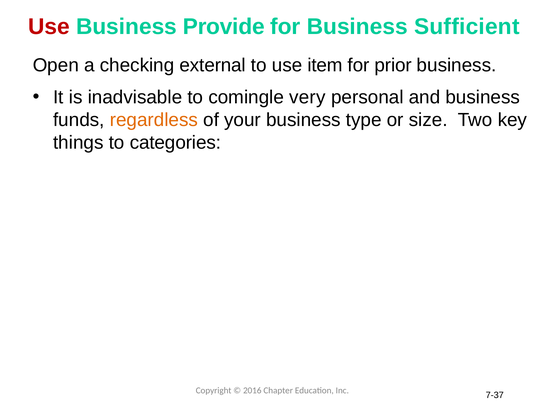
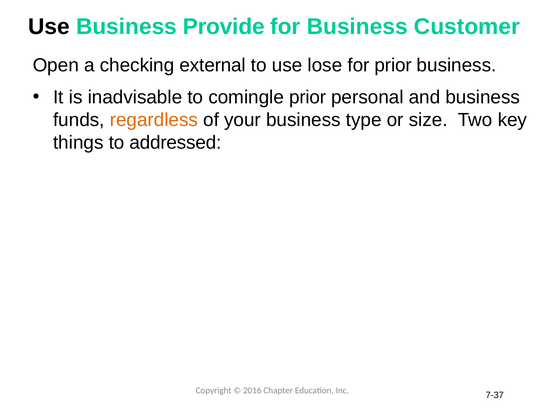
Use at (49, 27) colour: red -> black
Sufficient: Sufficient -> Customer
item: item -> lose
comingle very: very -> prior
categories: categories -> addressed
